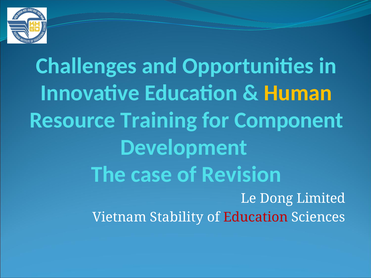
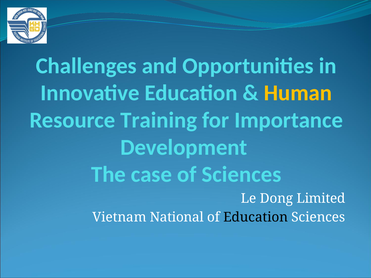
Component: Component -> Importance
of Revision: Revision -> Sciences
Stability: Stability -> National
Education at (256, 217) colour: red -> black
